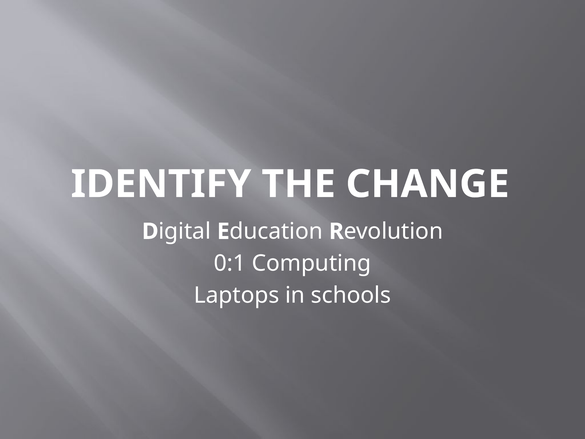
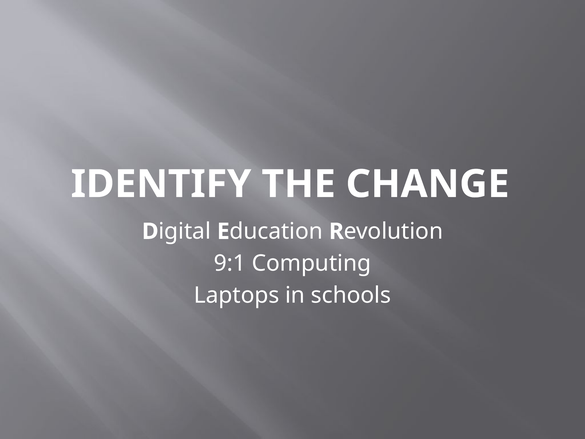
0:1: 0:1 -> 9:1
